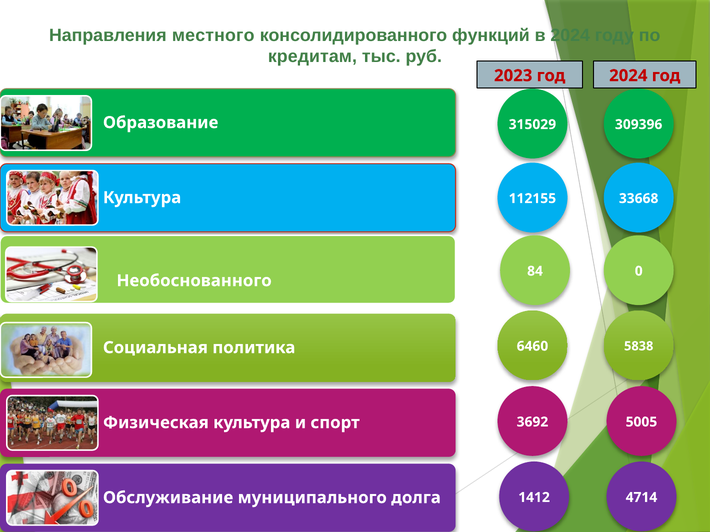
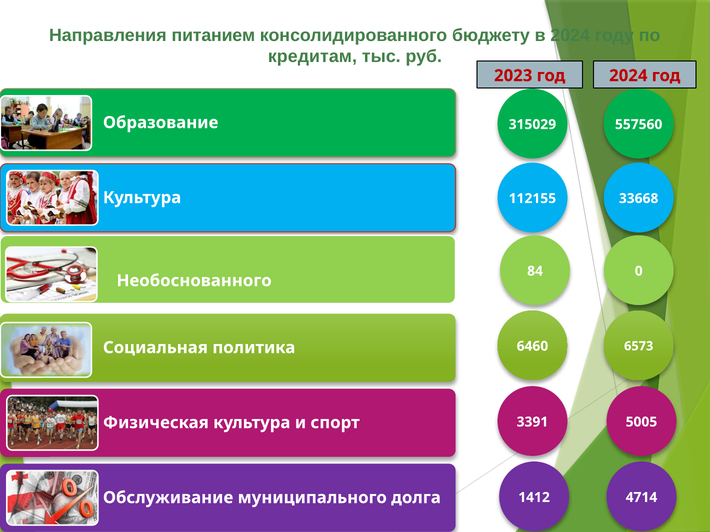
местного: местного -> питанием
функций: функций -> бюджету
309396: 309396 -> 557560
5838: 5838 -> 6573
3692: 3692 -> 3391
